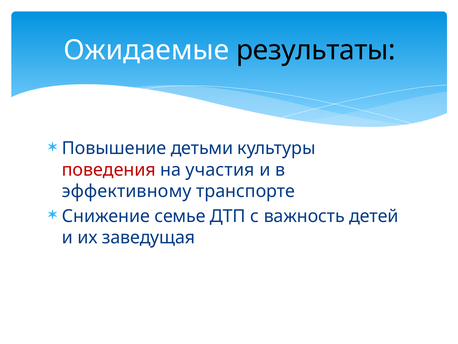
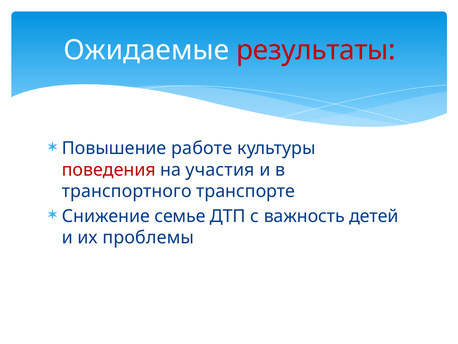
результаты colour: black -> red
детьми: детьми -> работе
эффективному: эффективному -> транспортного
заведущая: заведущая -> проблемы
